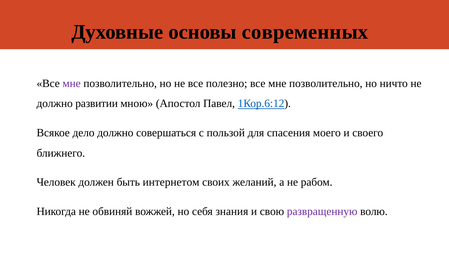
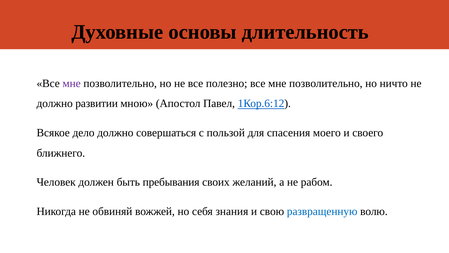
современных: современных -> длительность
интернетом: интернетом -> пребывания
развращенную colour: purple -> blue
